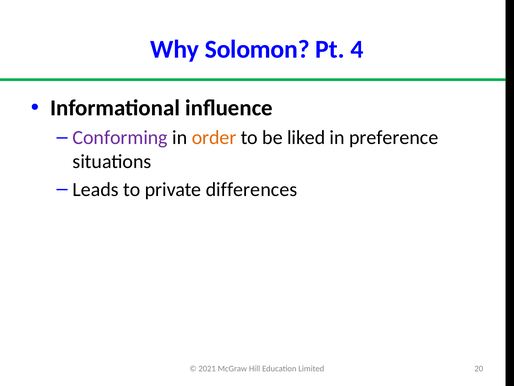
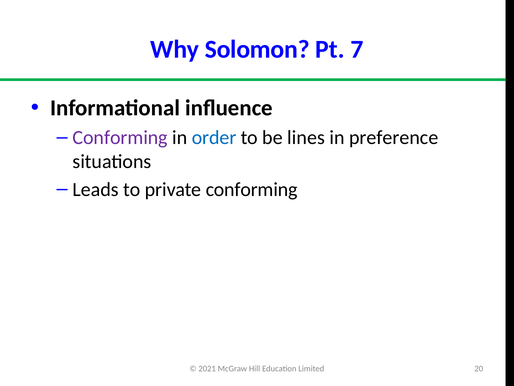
4: 4 -> 7
order colour: orange -> blue
liked: liked -> lines
private differences: differences -> conforming
